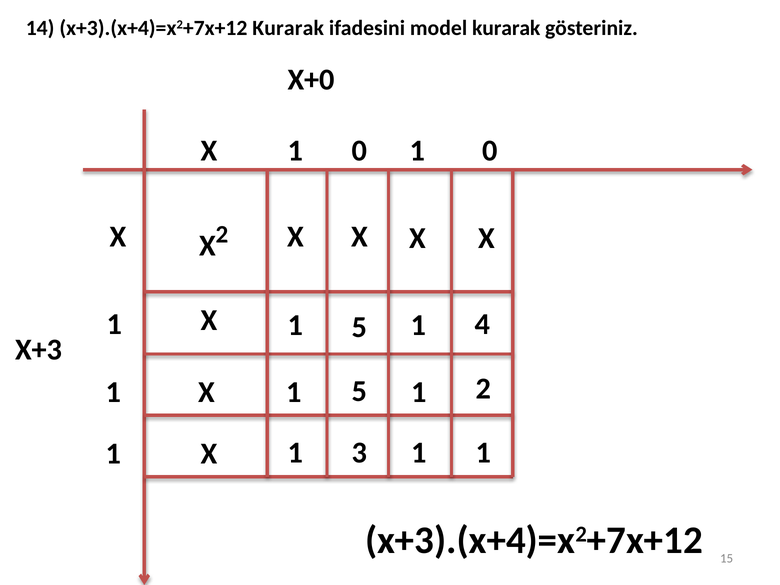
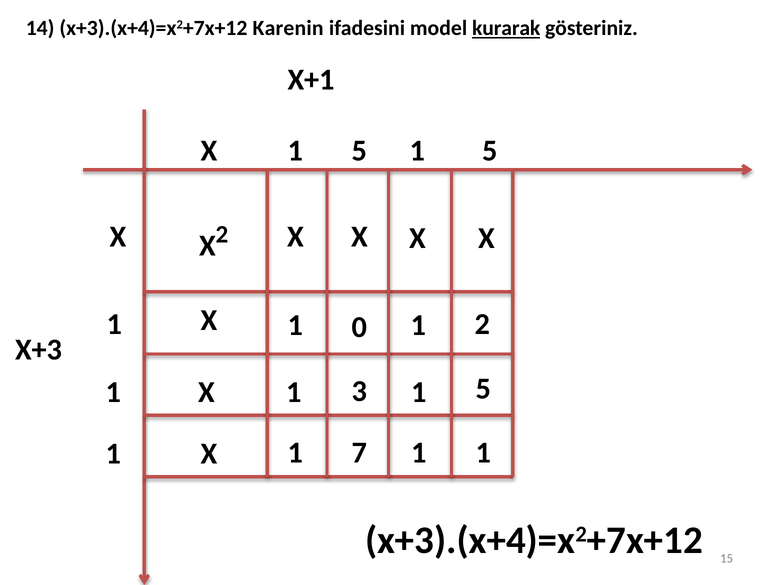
x+3).(x+4)=x2+7x+12 Kurarak: Kurarak -> Karenin
kurarak at (506, 28) underline: none -> present
X+0: X+0 -> X+1
X 1 0: 0 -> 5
0 at (490, 151): 0 -> 5
5 at (360, 327): 5 -> 0
1 4: 4 -> 2
5 at (360, 391): 5 -> 3
2 at (484, 389): 2 -> 5
3: 3 -> 7
